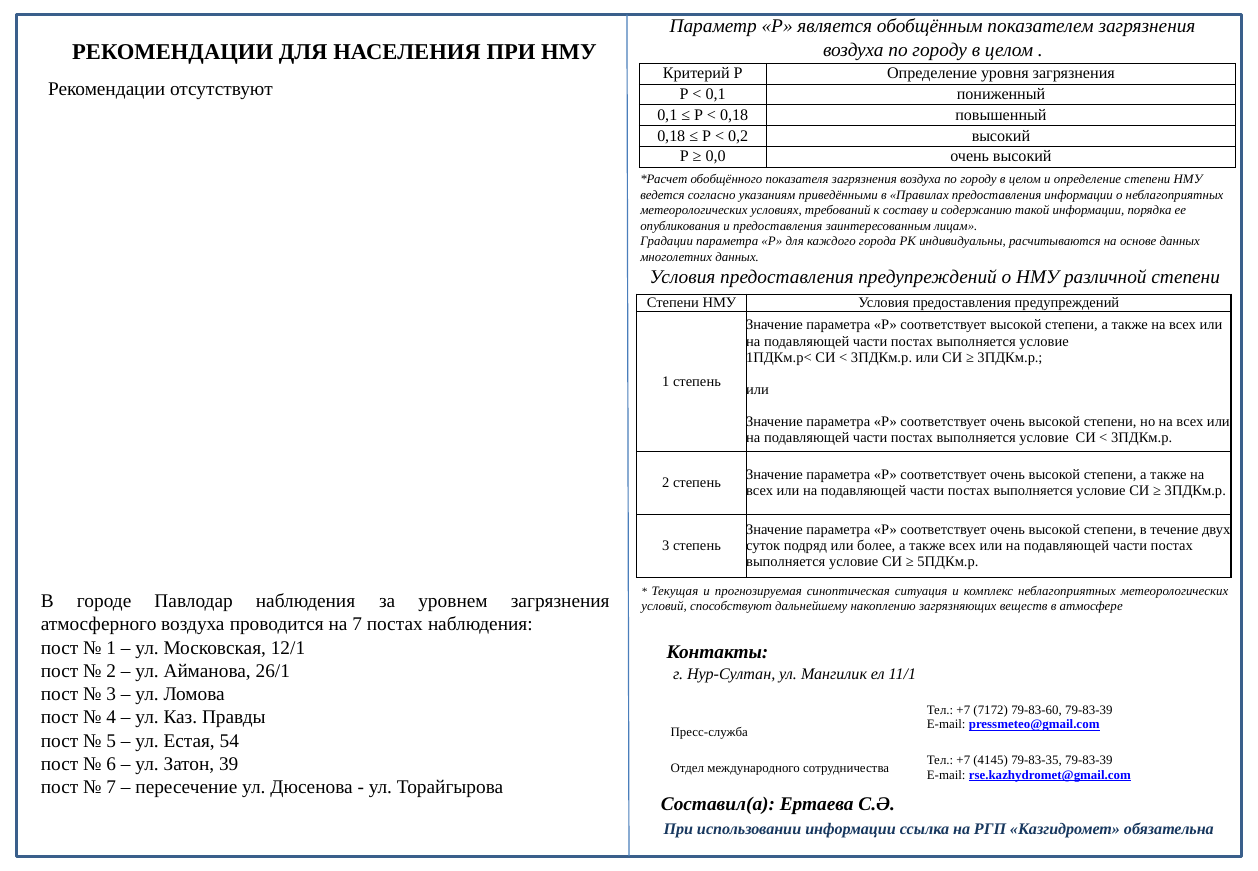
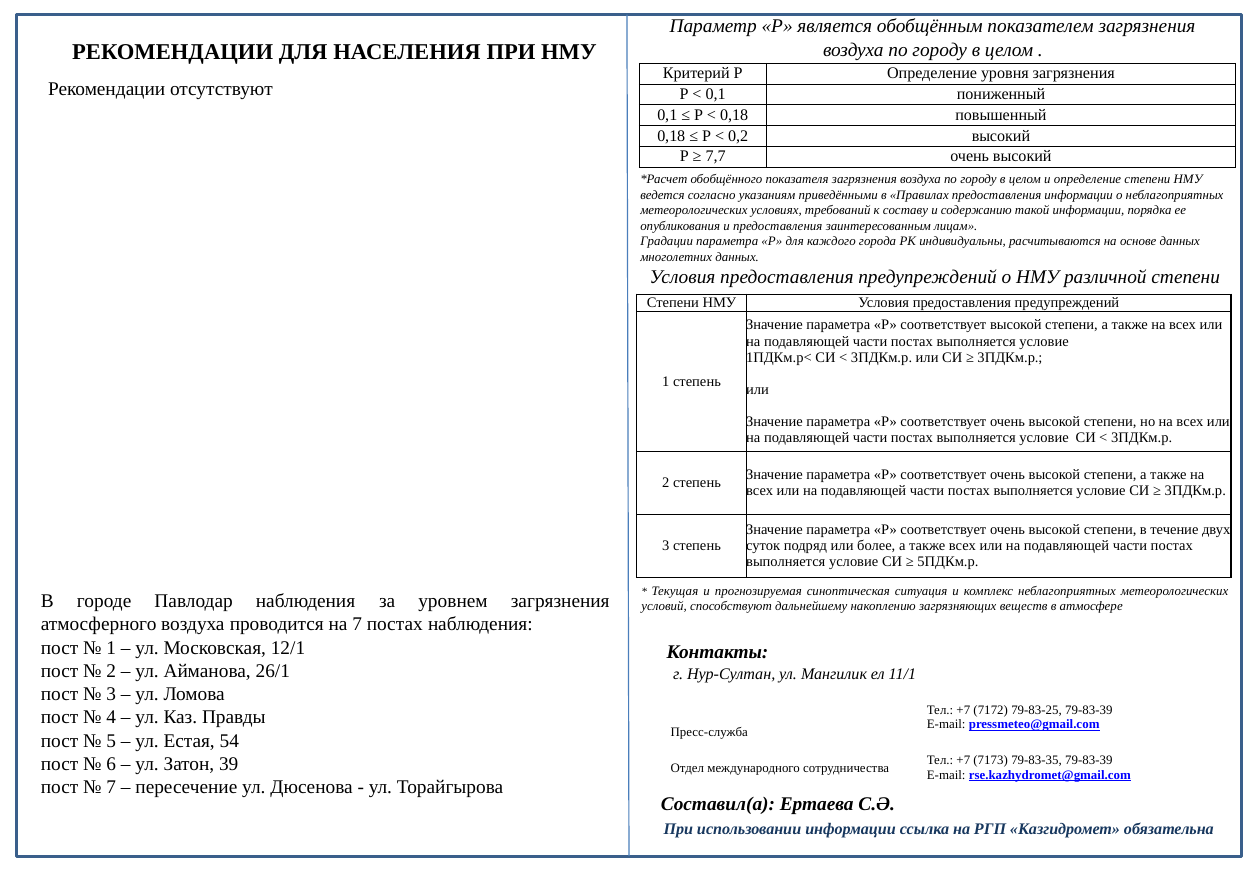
0,0: 0,0 -> 7,7
79-83-60: 79-83-60 -> 79-83-25
4145: 4145 -> 7173
